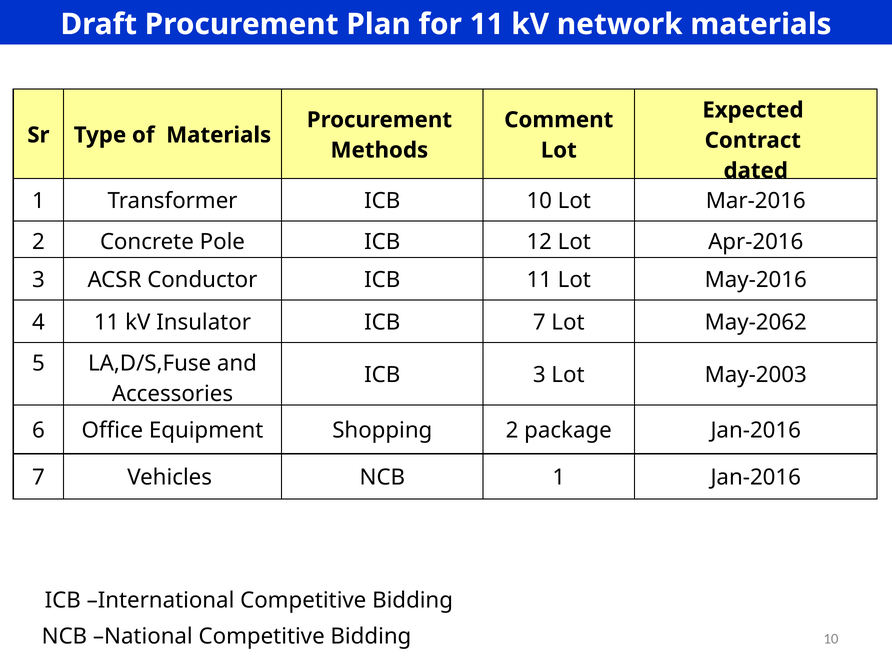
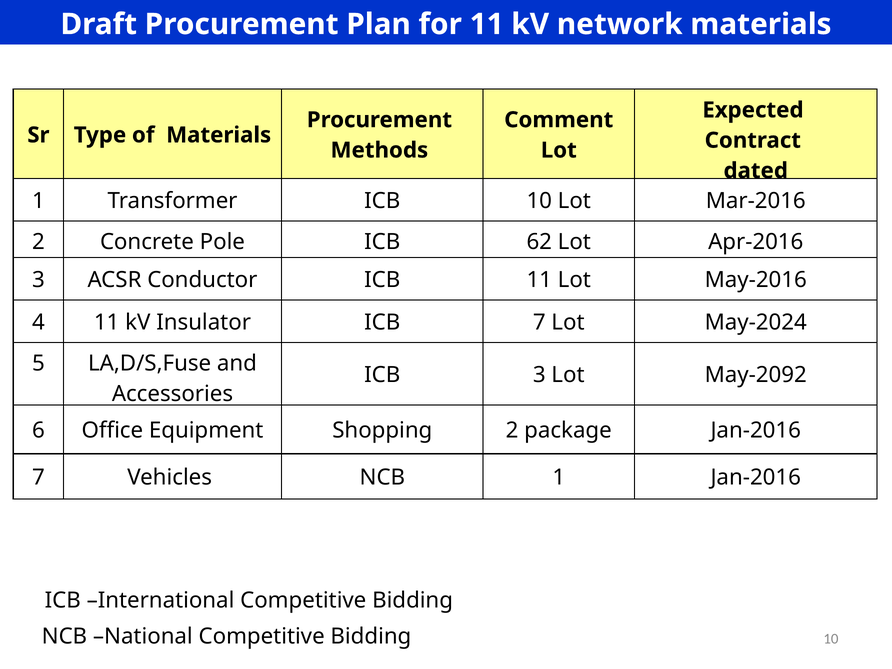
12: 12 -> 62
May-2062: May-2062 -> May-2024
May-2003: May-2003 -> May-2092
